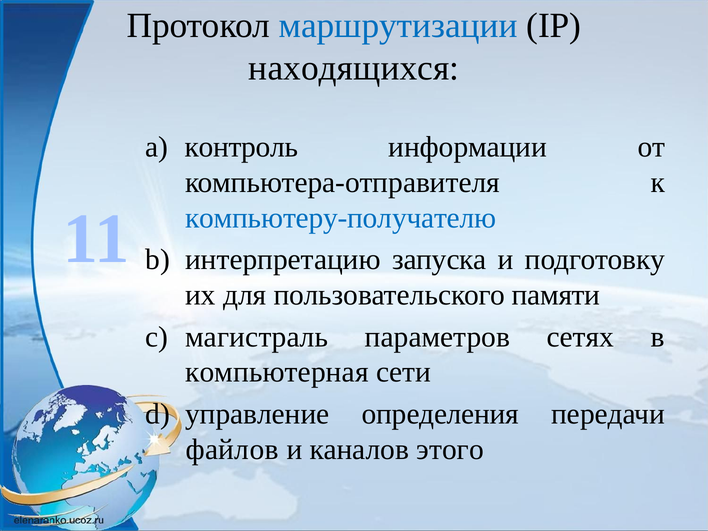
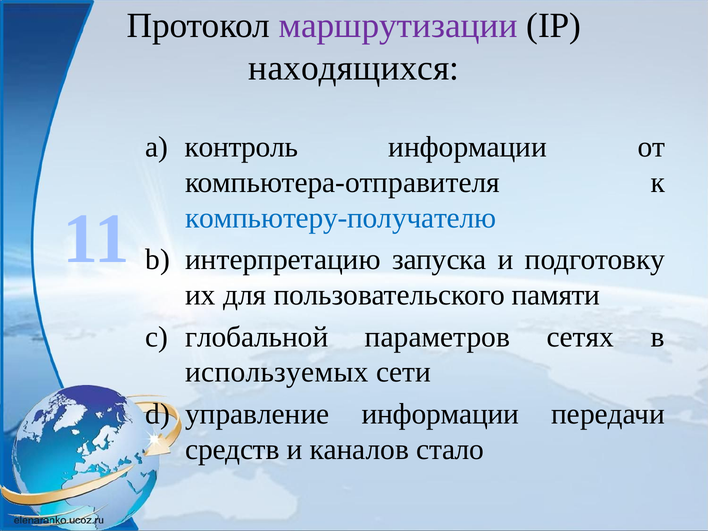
маршрутизации colour: blue -> purple
магистраль: магистраль -> глобальной
компьютерная: компьютерная -> используемых
управление определения: определения -> информации
файлов: файлов -> средств
этого: этого -> стало
